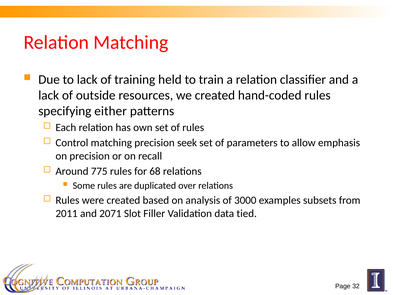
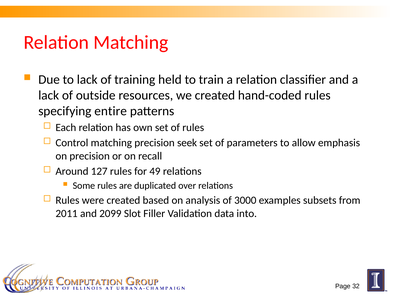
either: either -> entire
775: 775 -> 127
68: 68 -> 49
2071: 2071 -> 2099
tied: tied -> into
